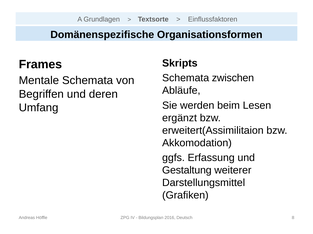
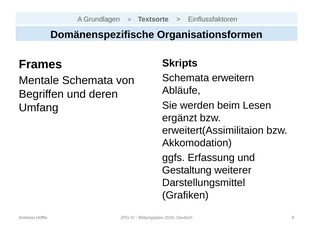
zwischen: zwischen -> erweitern
